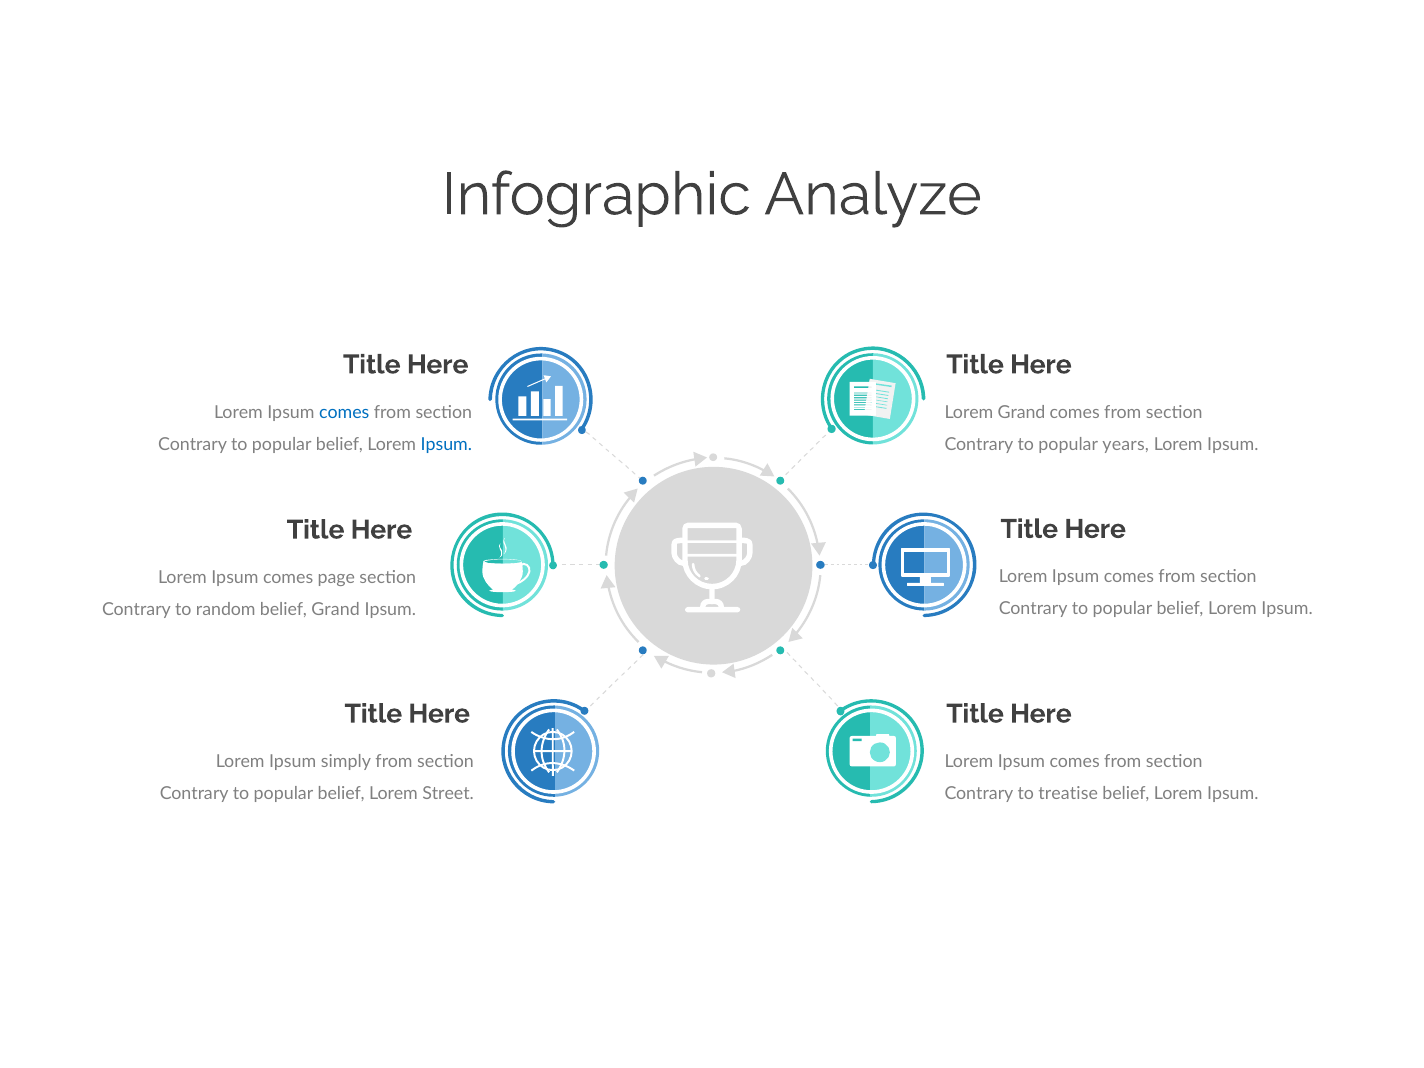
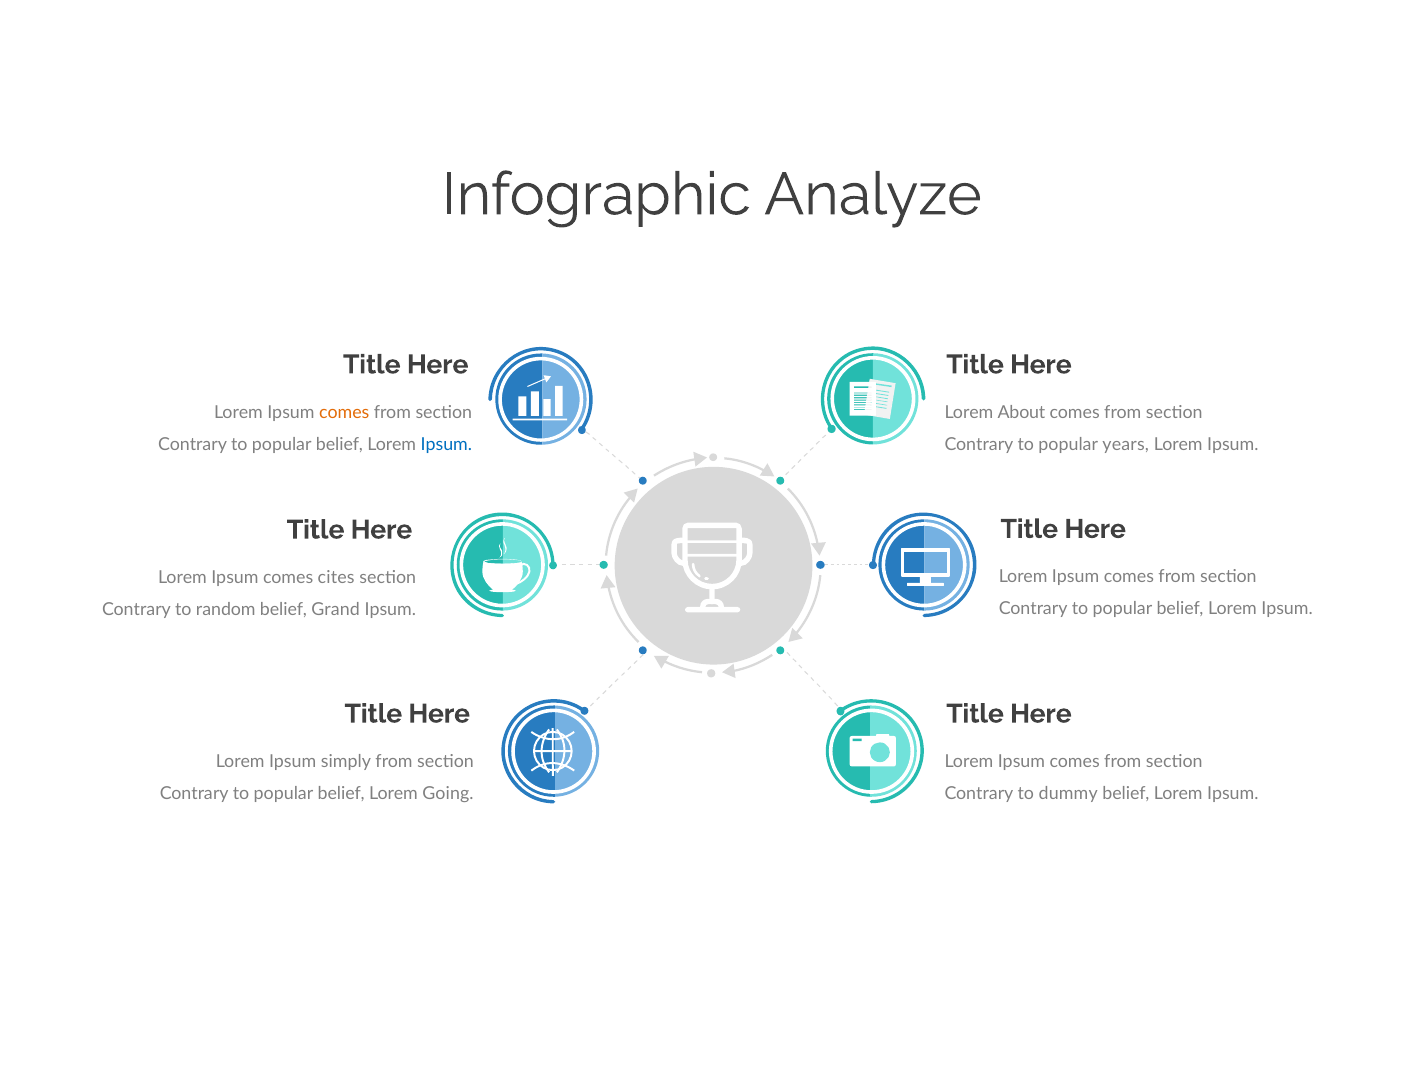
comes at (344, 412) colour: blue -> orange
Lorem Grand: Grand -> About
page: page -> cites
Street: Street -> Going
treatise: treatise -> dummy
